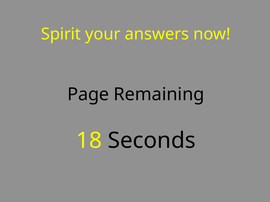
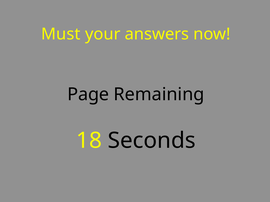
Spirit: Spirit -> Must
